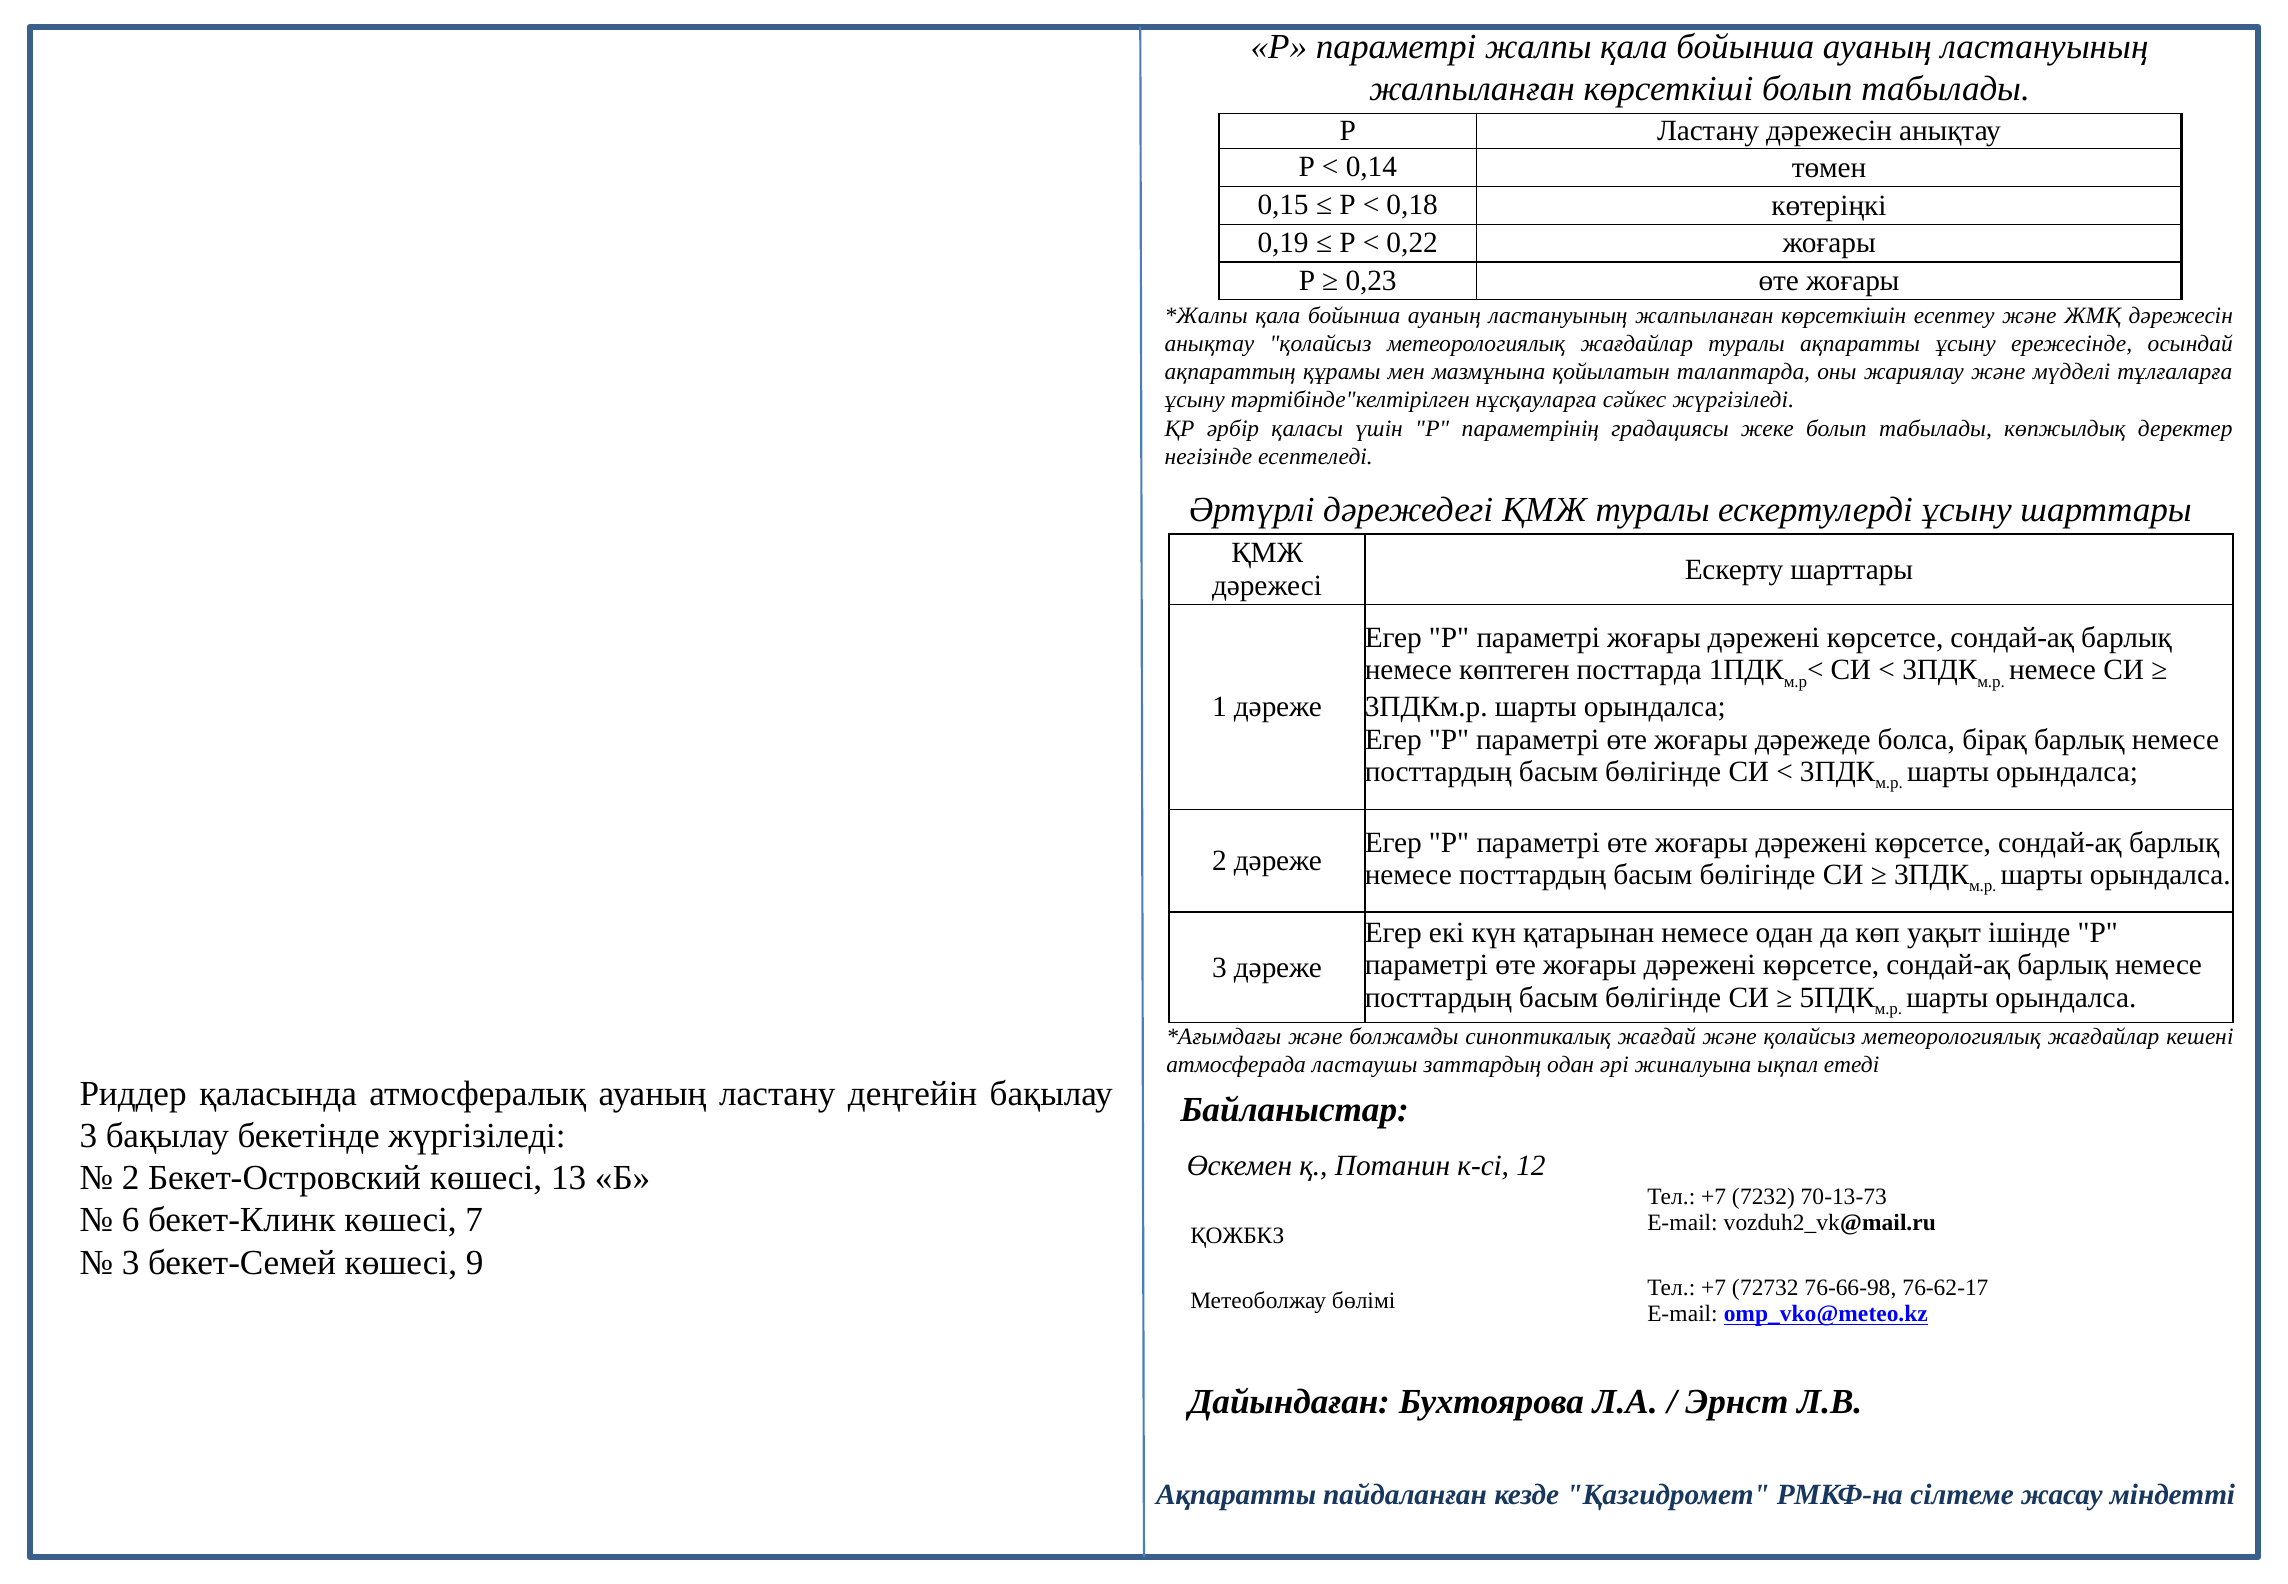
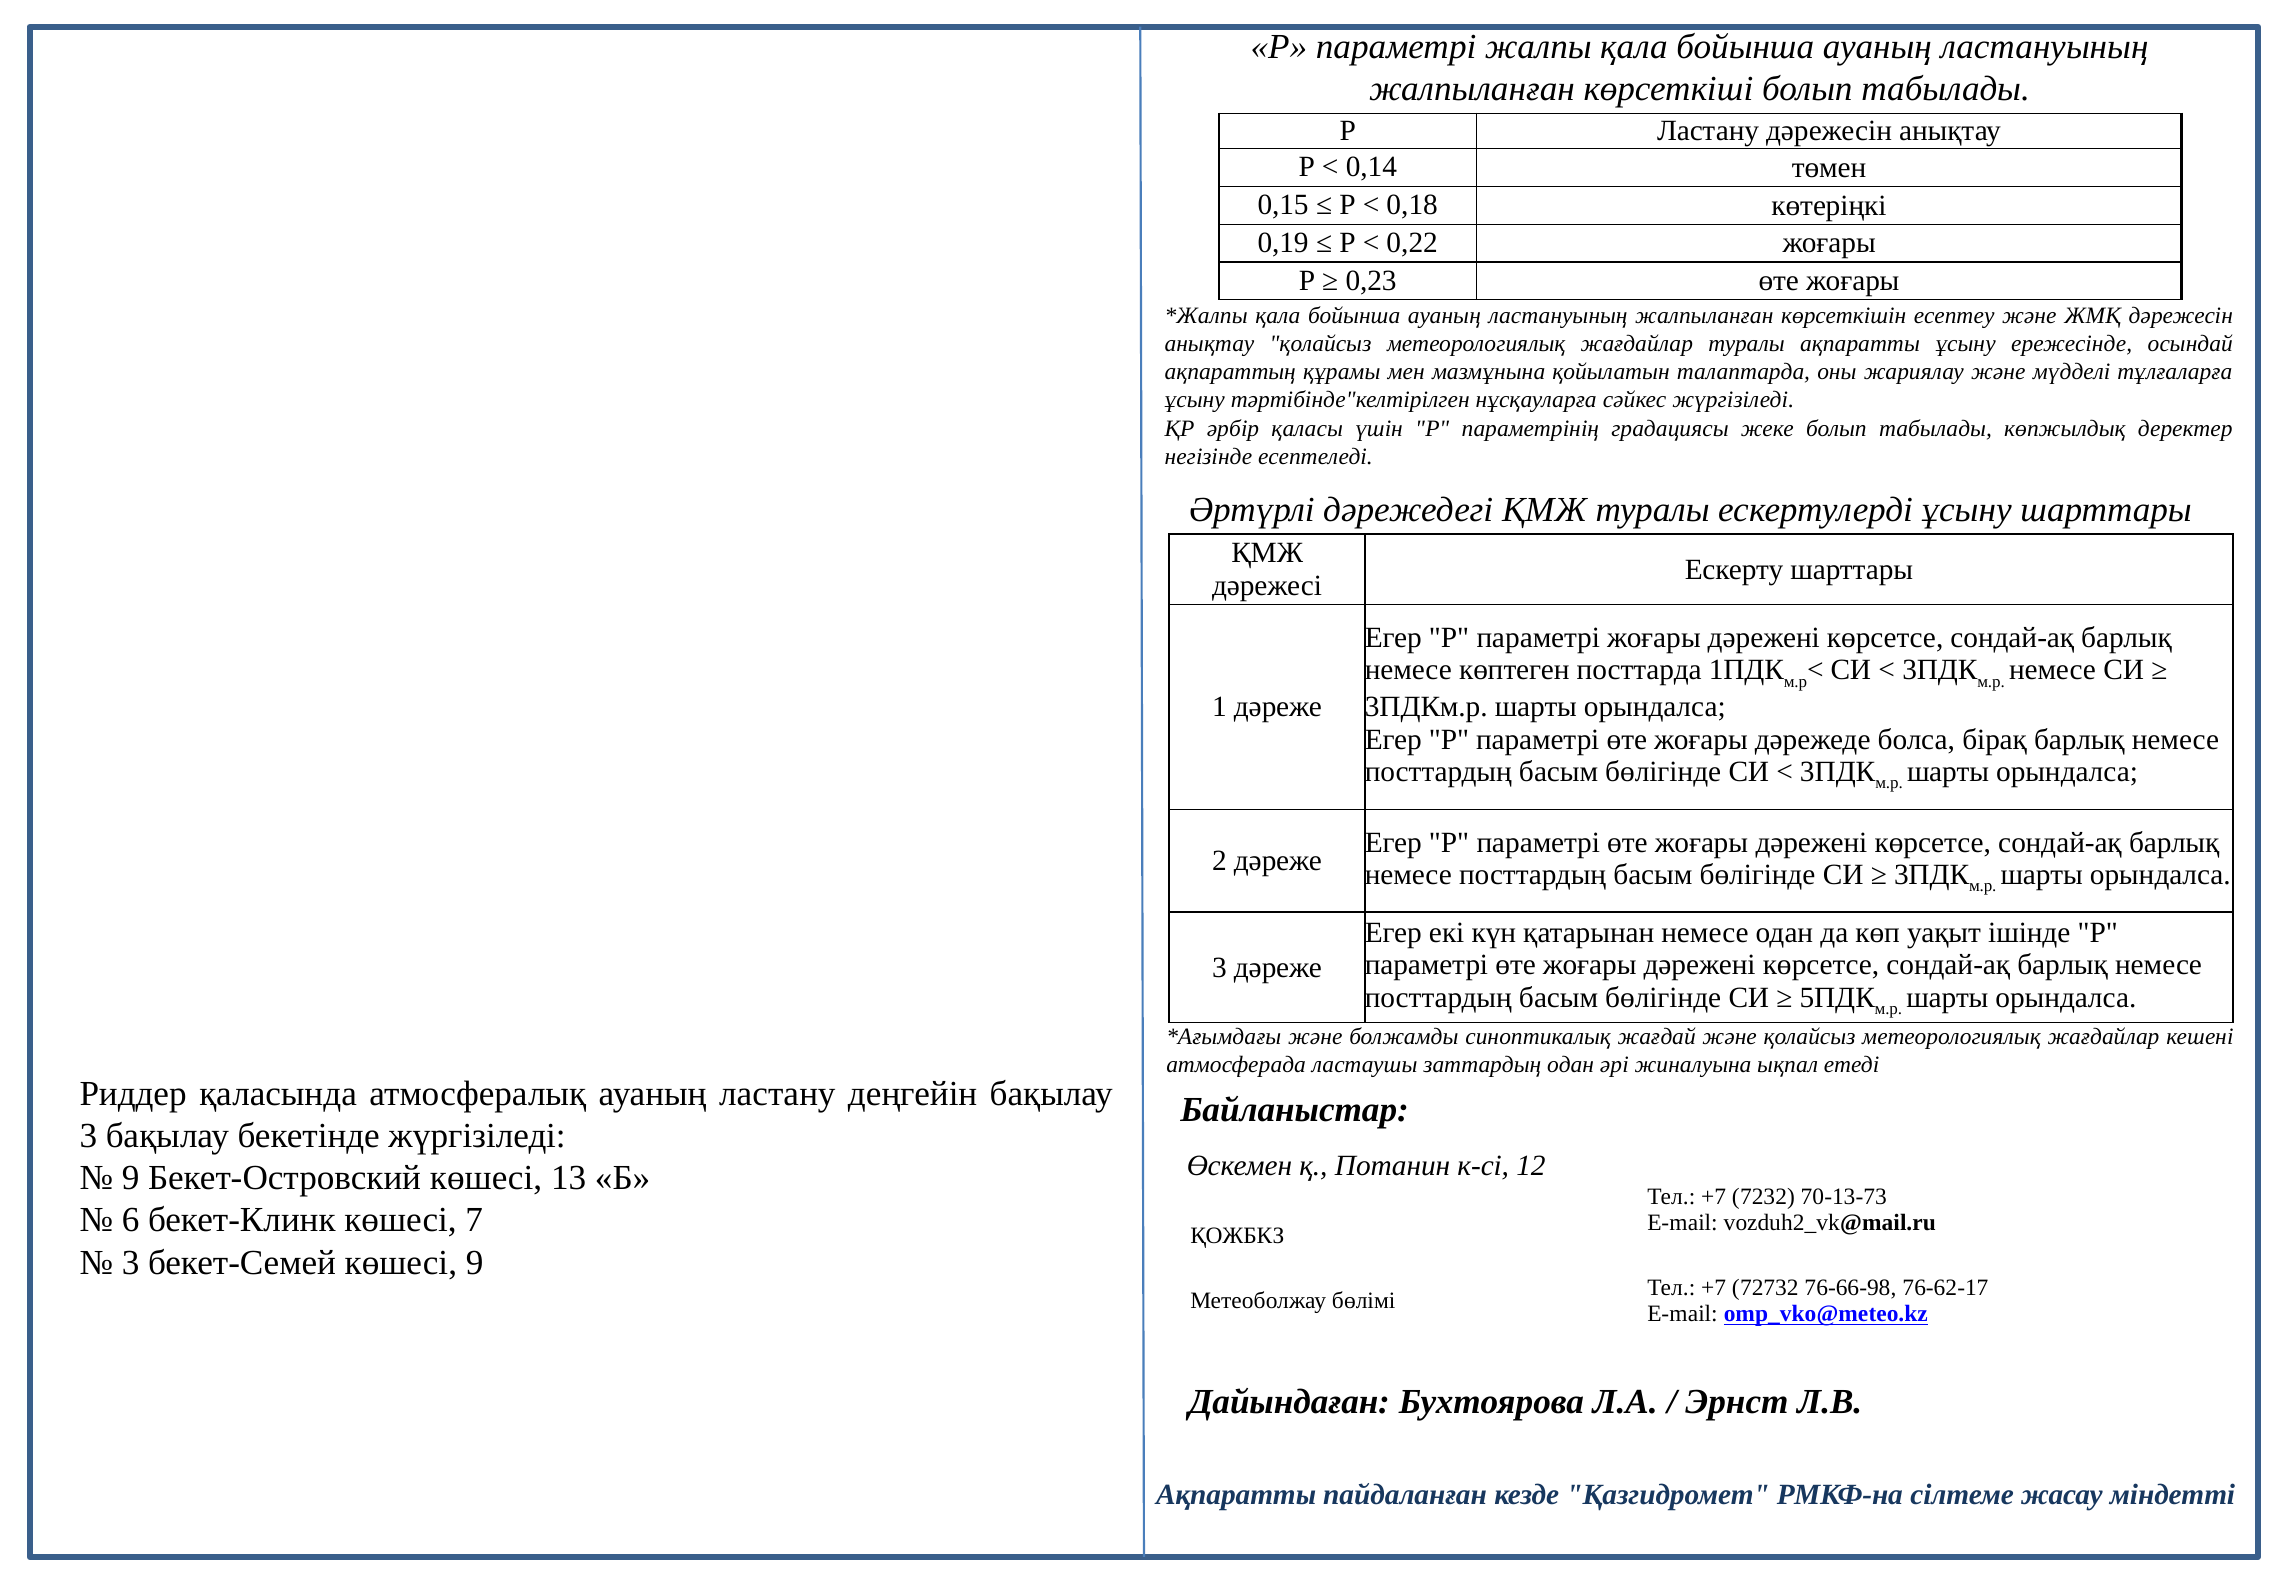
2 at (131, 1178): 2 -> 9
